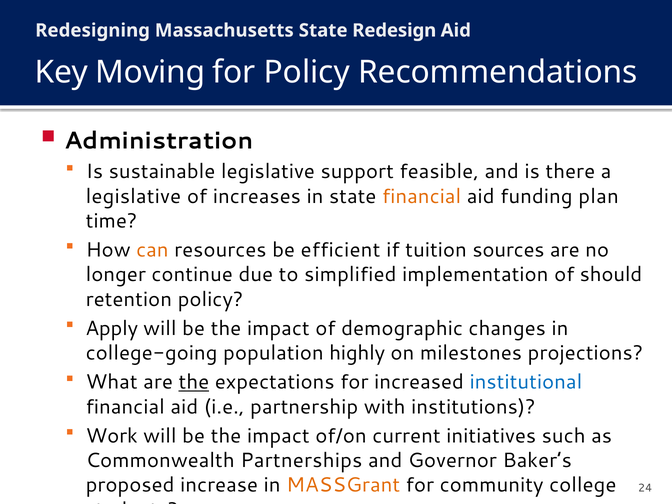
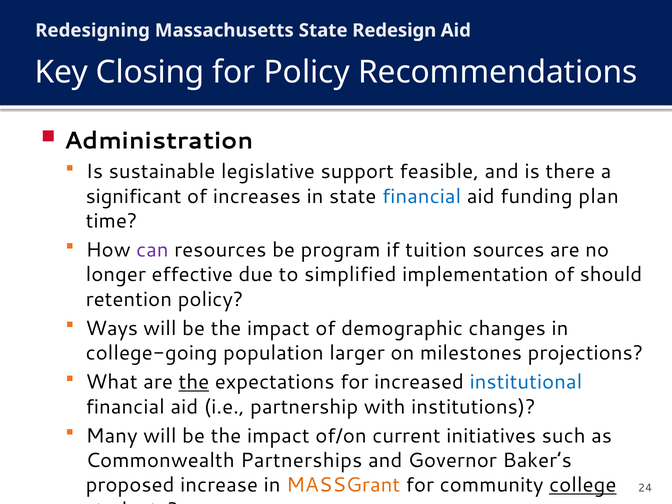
Moving: Moving -> Closing
legislative at (133, 196): legislative -> significant
financial at (422, 196) colour: orange -> blue
can colour: orange -> purple
efficient: efficient -> program
continue: continue -> effective
Apply: Apply -> Ways
highly: highly -> larger
Work: Work -> Many
college underline: none -> present
